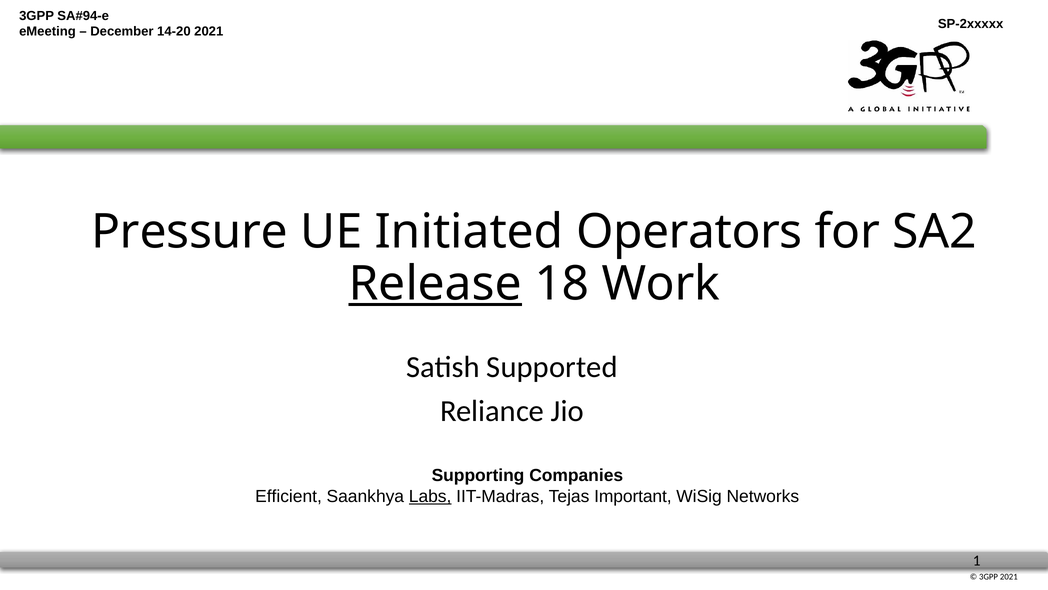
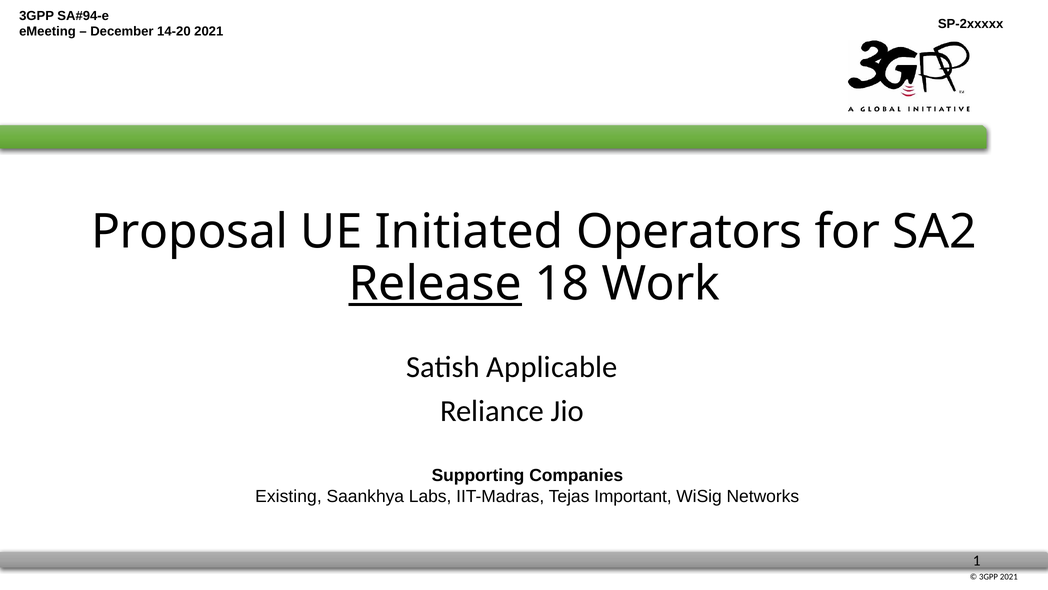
Pressure: Pressure -> Proposal
Supported: Supported -> Applicable
Efficient: Efficient -> Existing
Labs underline: present -> none
